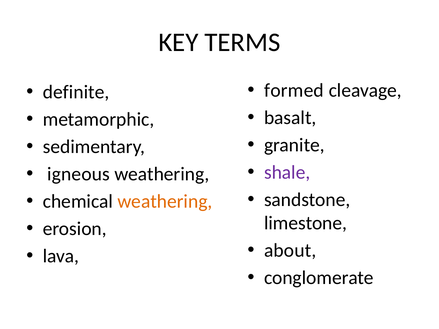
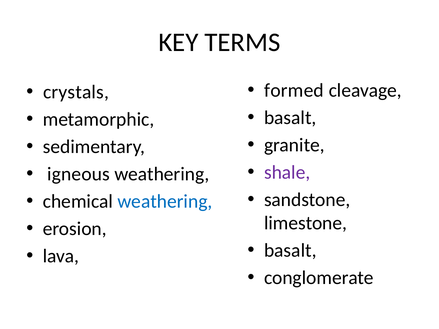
definite: definite -> crystals
weathering at (165, 201) colour: orange -> blue
about at (290, 251): about -> basalt
